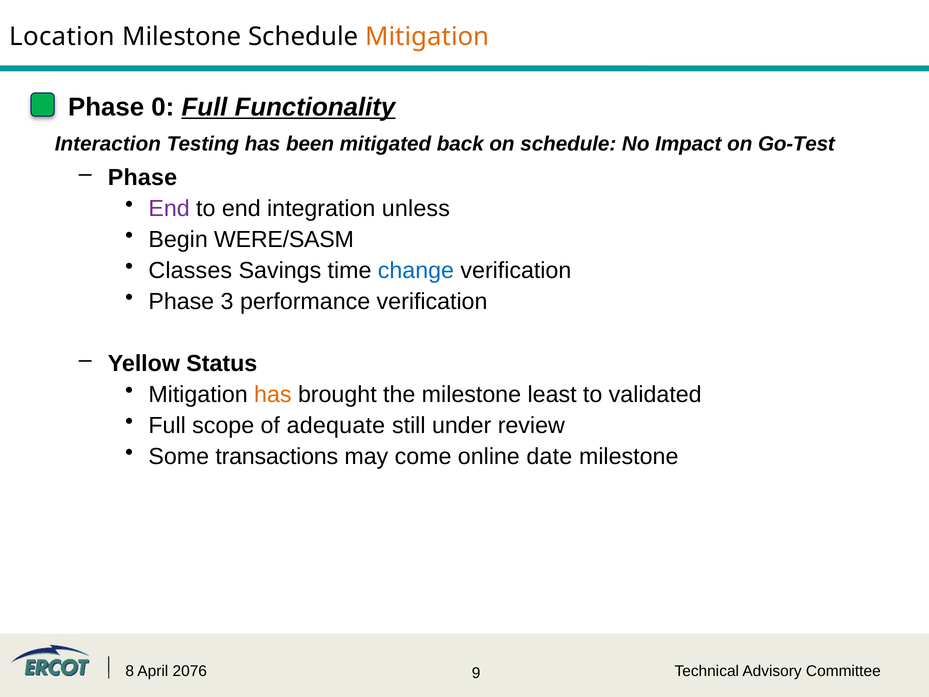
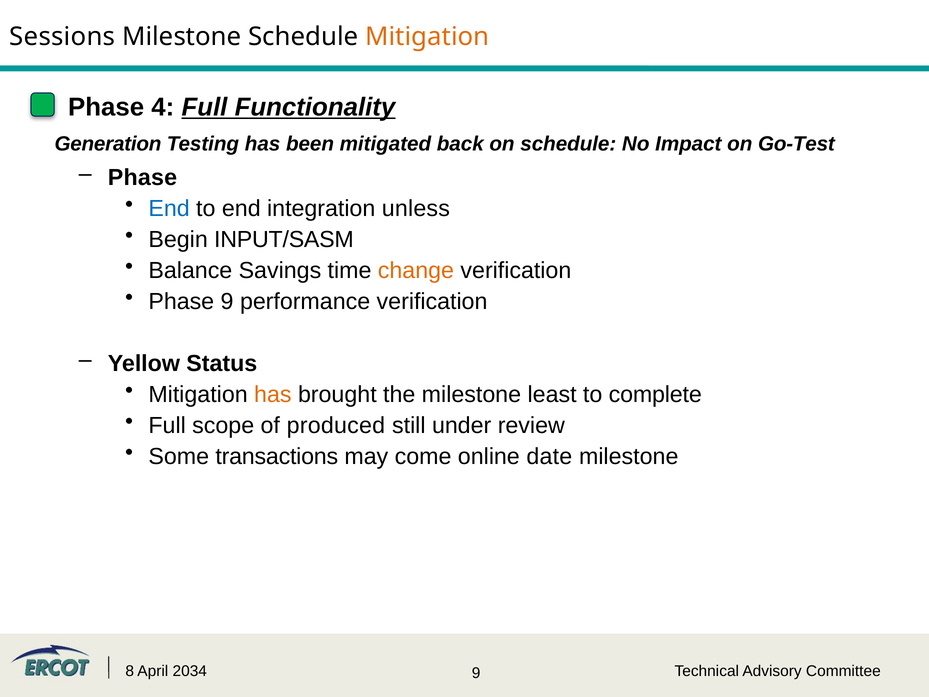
Location: Location -> Sessions
0: 0 -> 4
Interaction: Interaction -> Generation
End at (169, 208) colour: purple -> blue
WERE/SASM: WERE/SASM -> INPUT/SASM
Classes: Classes -> Balance
change colour: blue -> orange
Phase 3: 3 -> 9
validated: validated -> complete
adequate: adequate -> produced
2076: 2076 -> 2034
